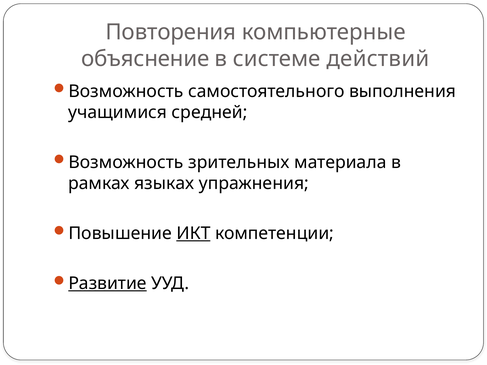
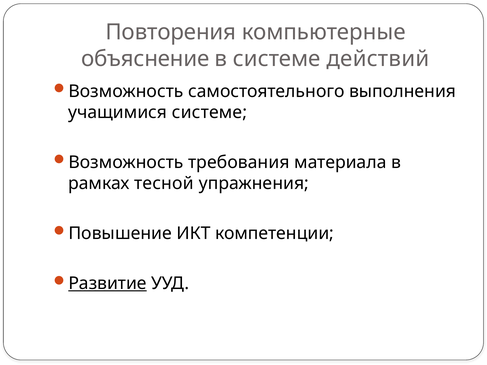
учащимися средней: средней -> системе
зрительных: зрительных -> требования
языках: языках -> тесной
ИКТ underline: present -> none
